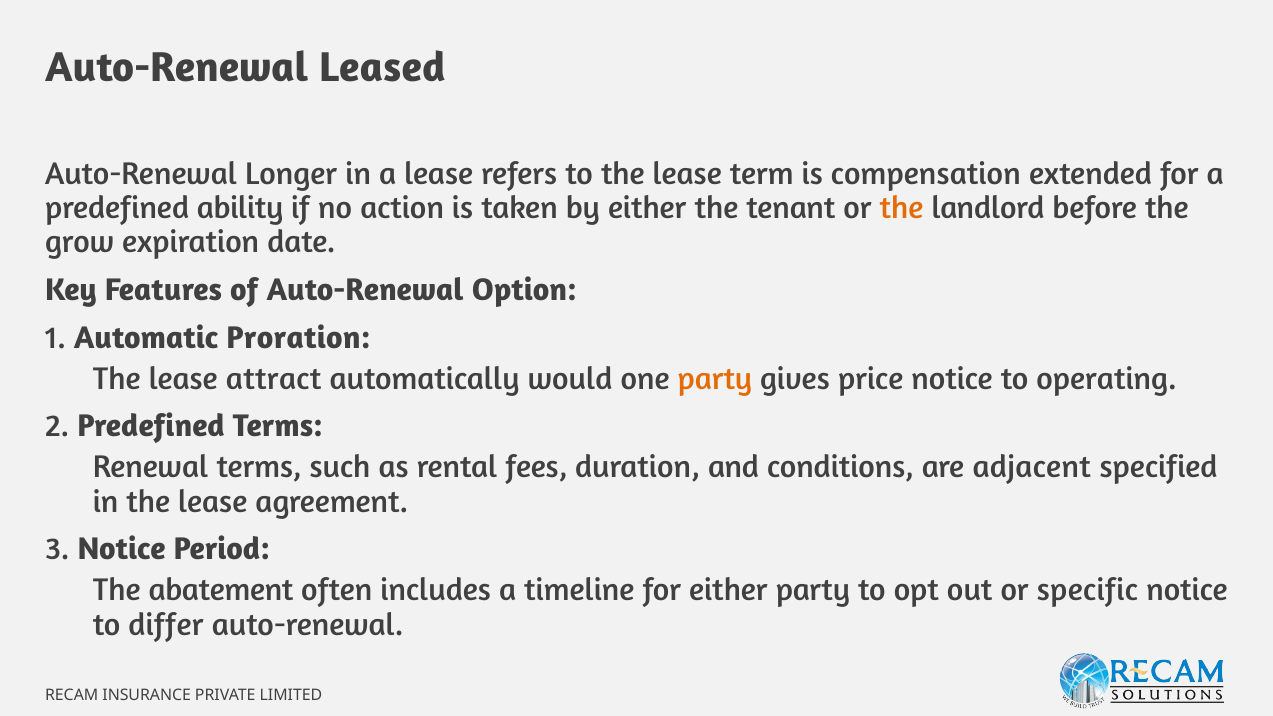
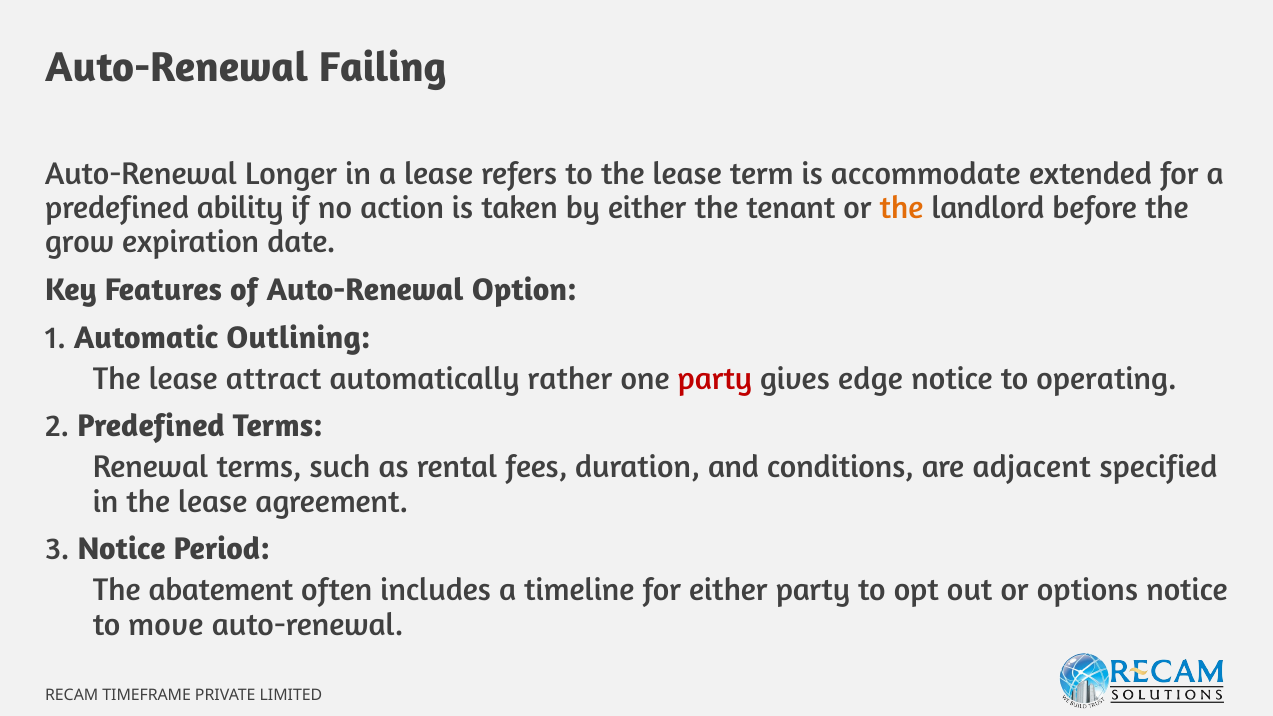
Leased: Leased -> Failing
compensation: compensation -> accommodate
Proration: Proration -> Outlining
would: would -> rather
party at (715, 379) colour: orange -> red
price: price -> edge
specific: specific -> options
differ: differ -> move
INSURANCE: INSURANCE -> TIMEFRAME
